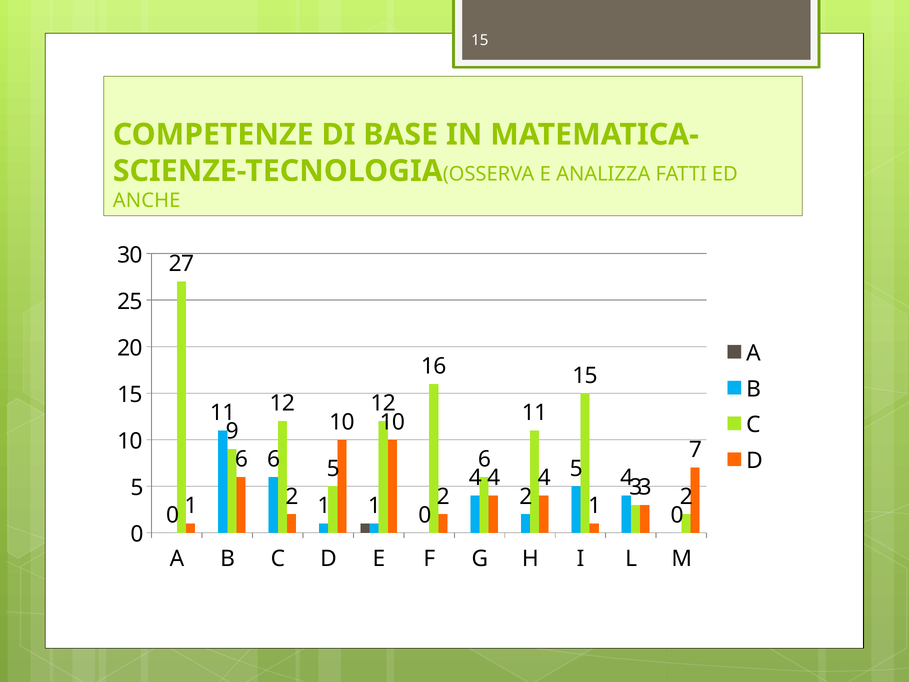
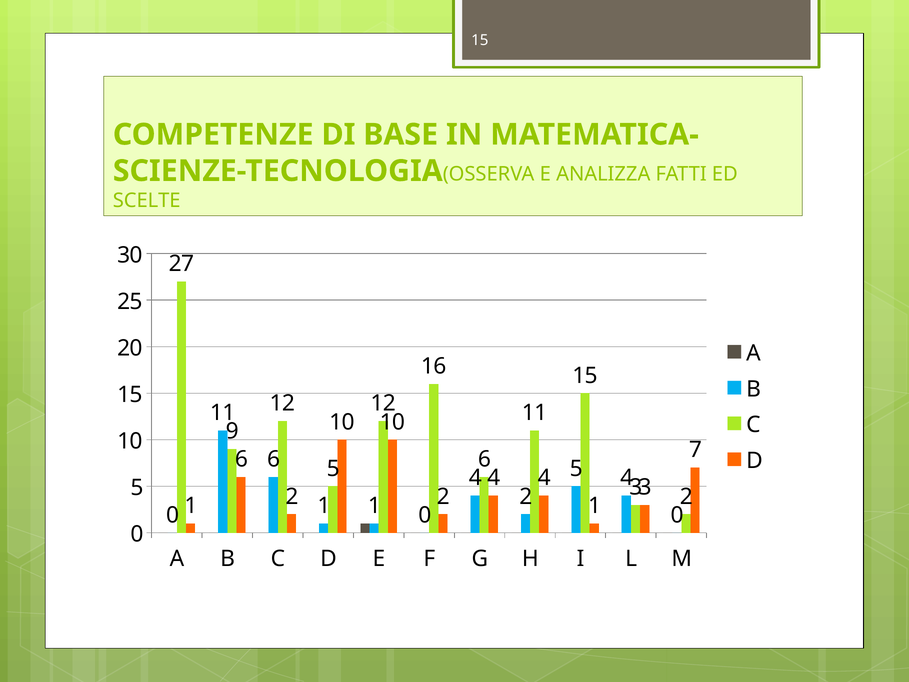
ANCHE: ANCHE -> SCELTE
